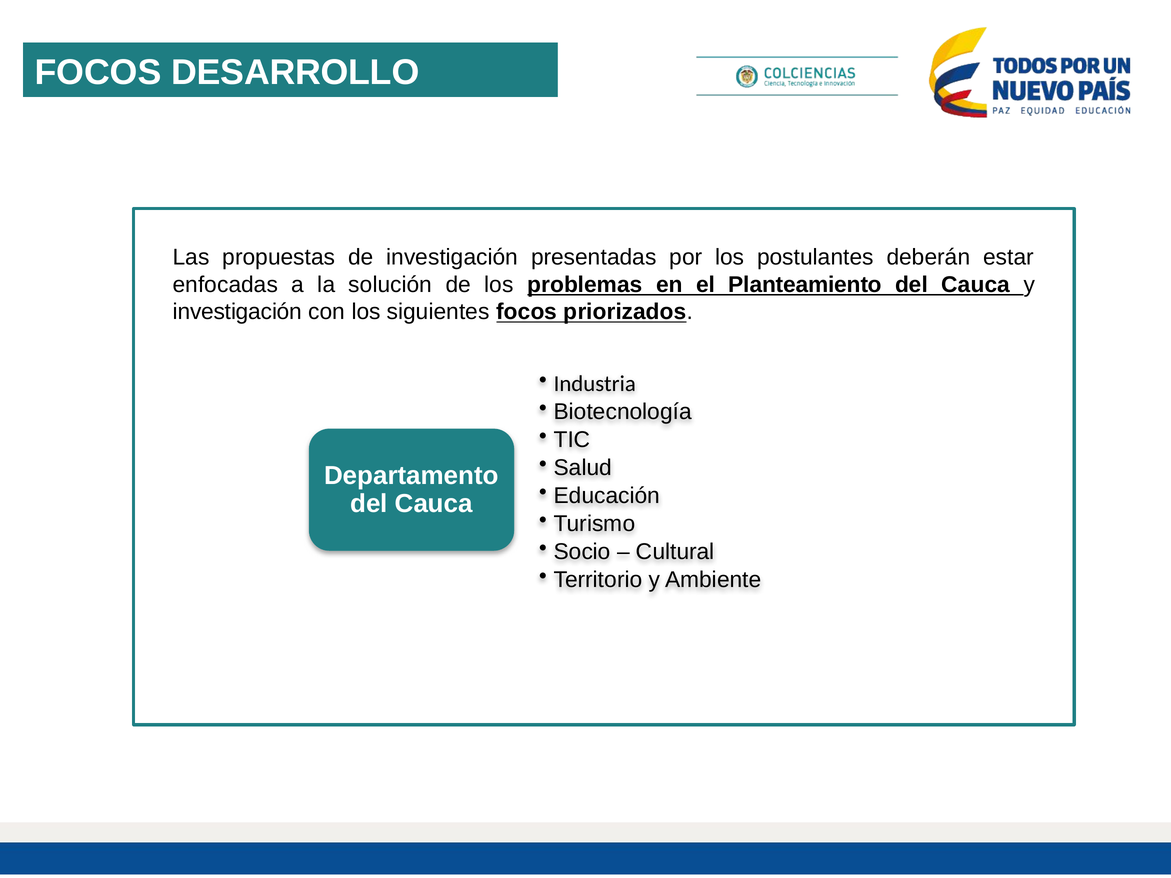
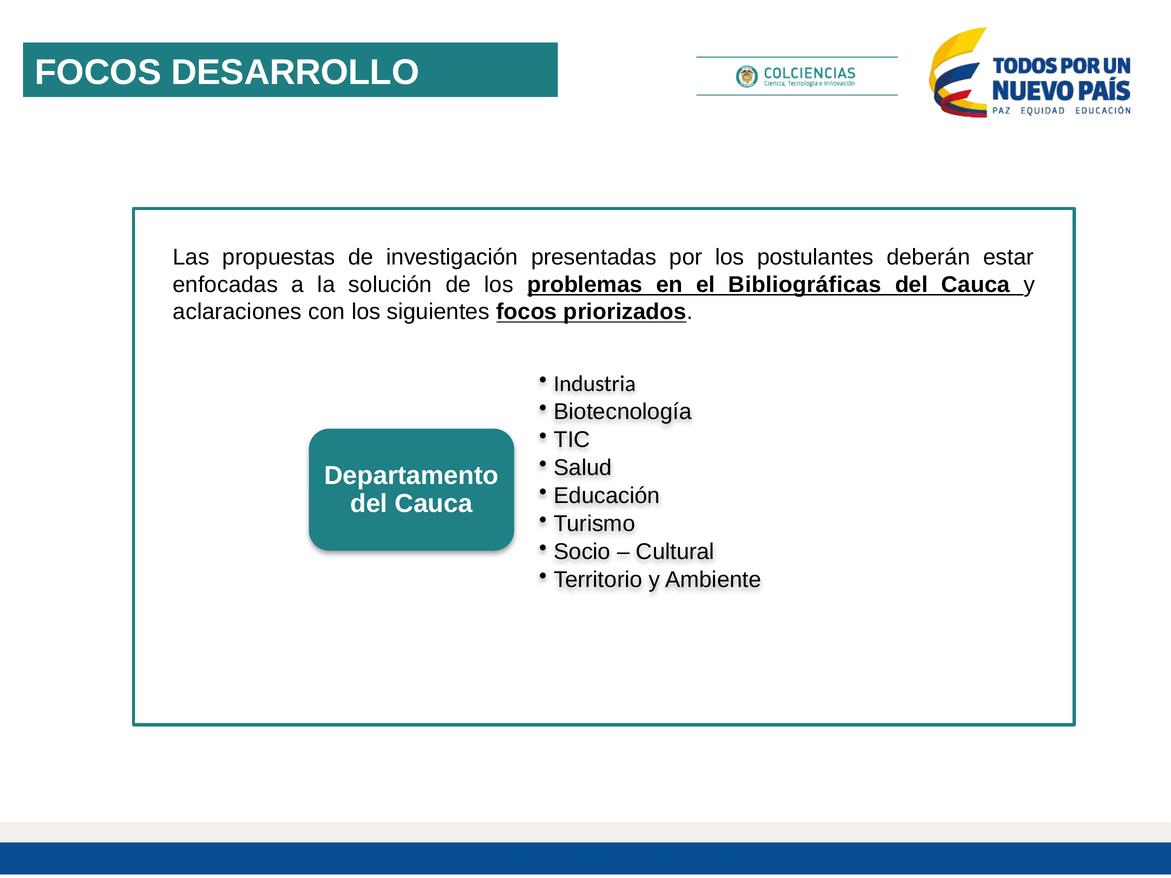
Planteamiento: Planteamiento -> Bibliográficas
investigación at (237, 312): investigación -> aclaraciones
